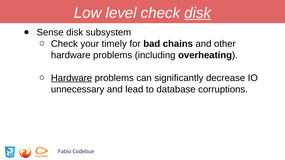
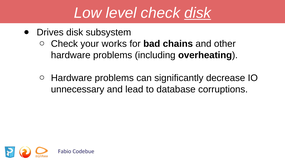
Sense: Sense -> Drives
timely: timely -> works
Hardware at (72, 78) underline: present -> none
